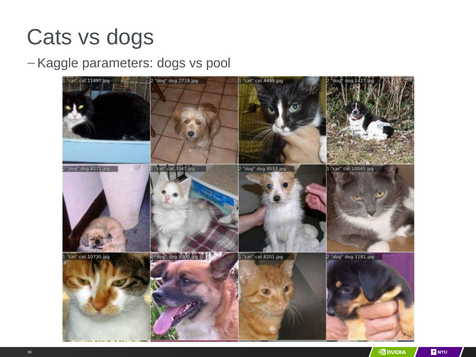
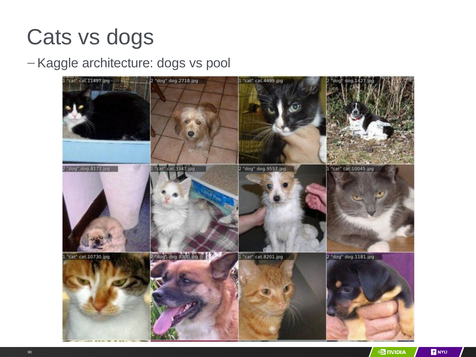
parameters: parameters -> architecture
